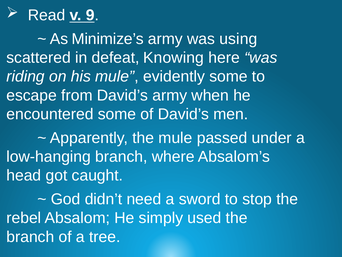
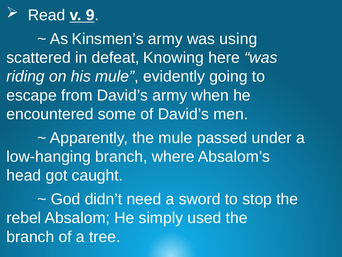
Minimize’s: Minimize’s -> Kinsmen’s
evidently some: some -> going
